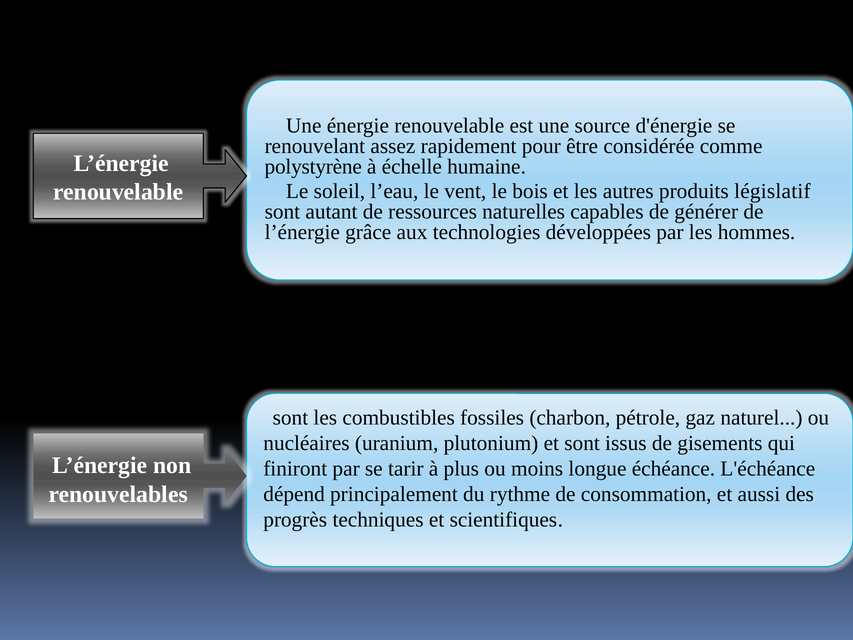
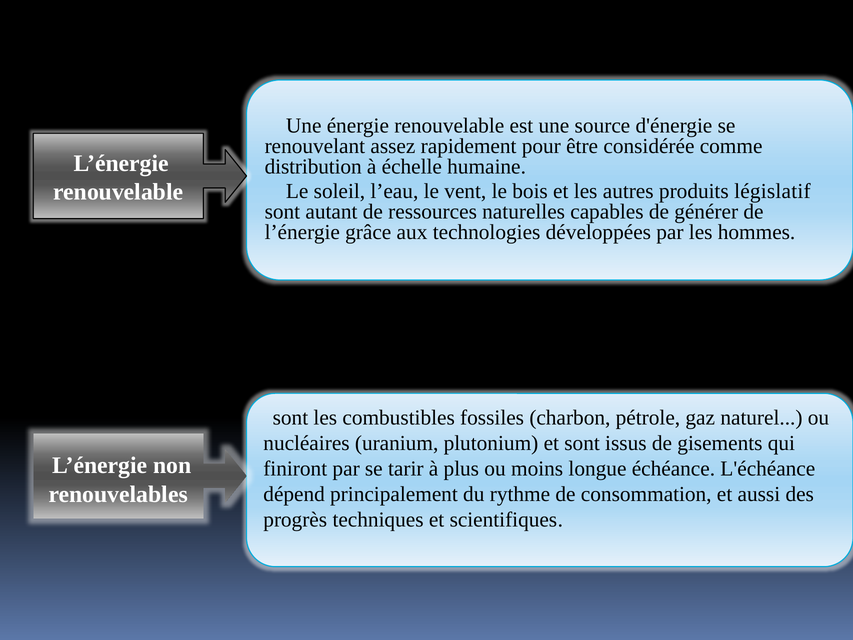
polystyrène: polystyrène -> distribution
